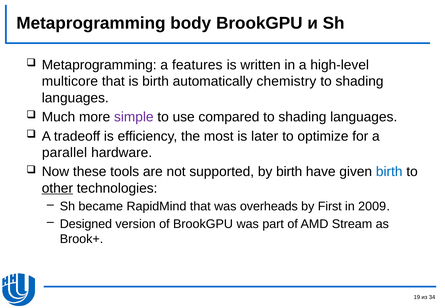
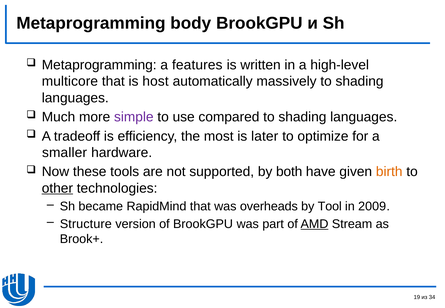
is birth: birth -> host
chemistry: chemistry -> massively
parallel: parallel -> smaller
by birth: birth -> both
birth at (389, 172) colour: blue -> orange
First: First -> Tool
Designed: Designed -> Structure
AMD underline: none -> present
